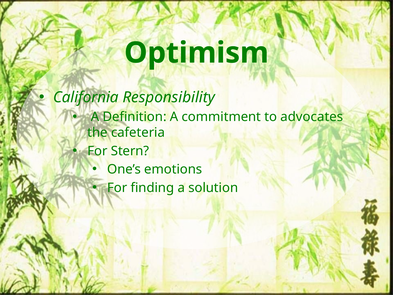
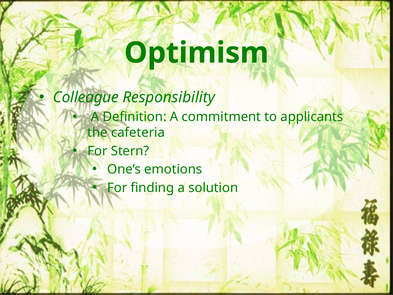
California: California -> Colleague
advocates: advocates -> applicants
